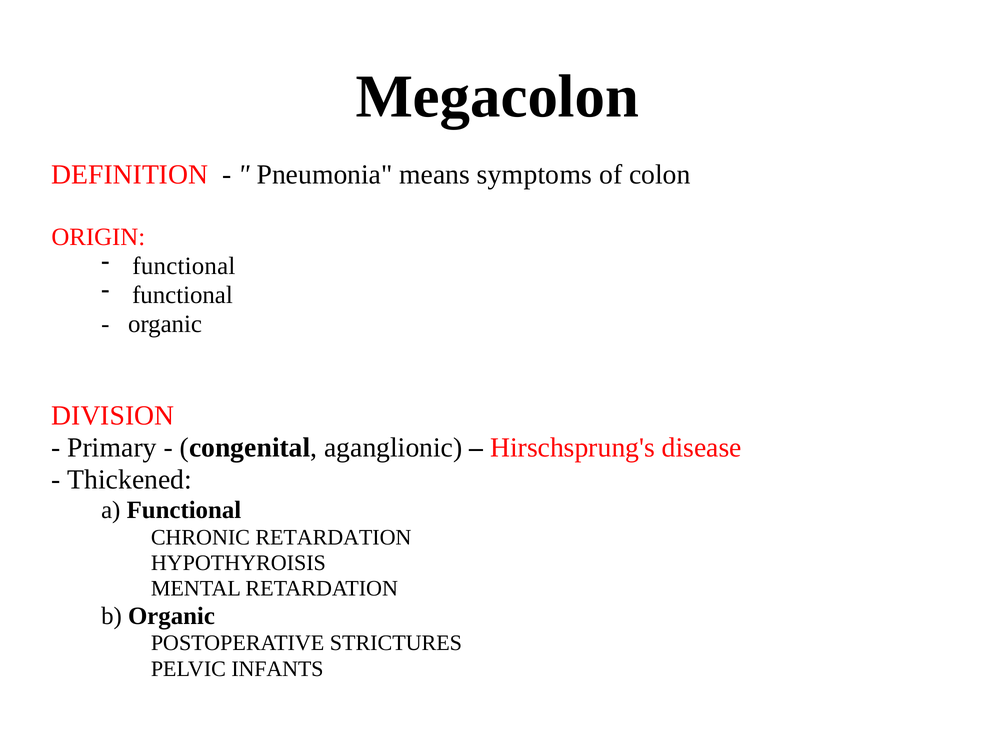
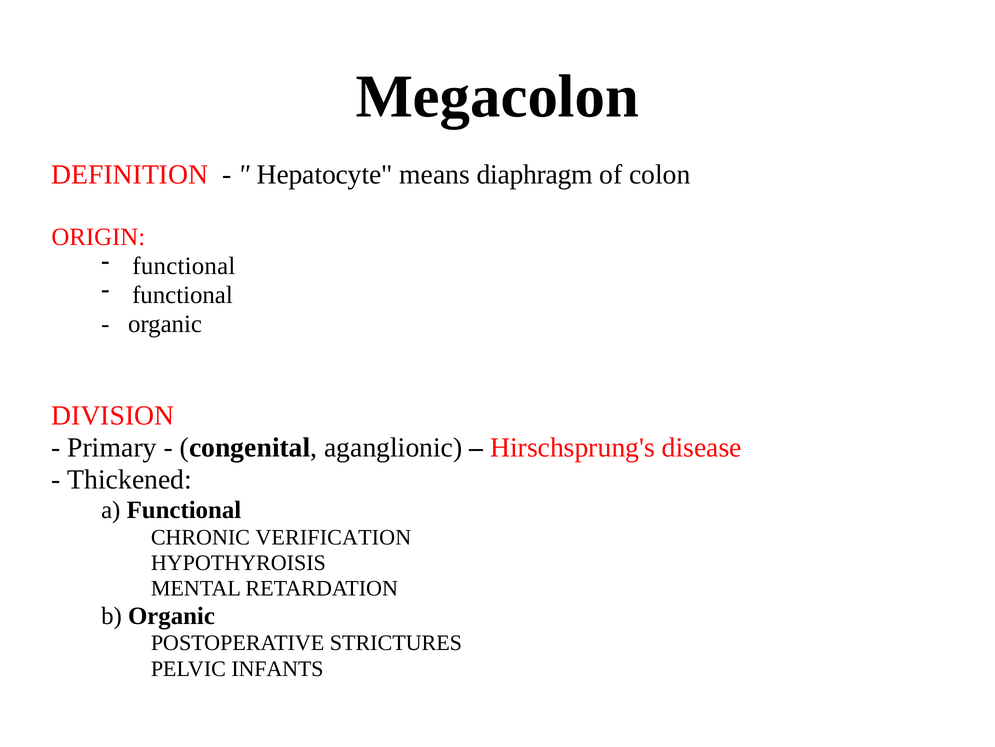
Pneumonia: Pneumonia -> Hepatocyte
symptoms: symptoms -> diaphragm
CHRONIC RETARDATION: RETARDATION -> VERIFICATION
